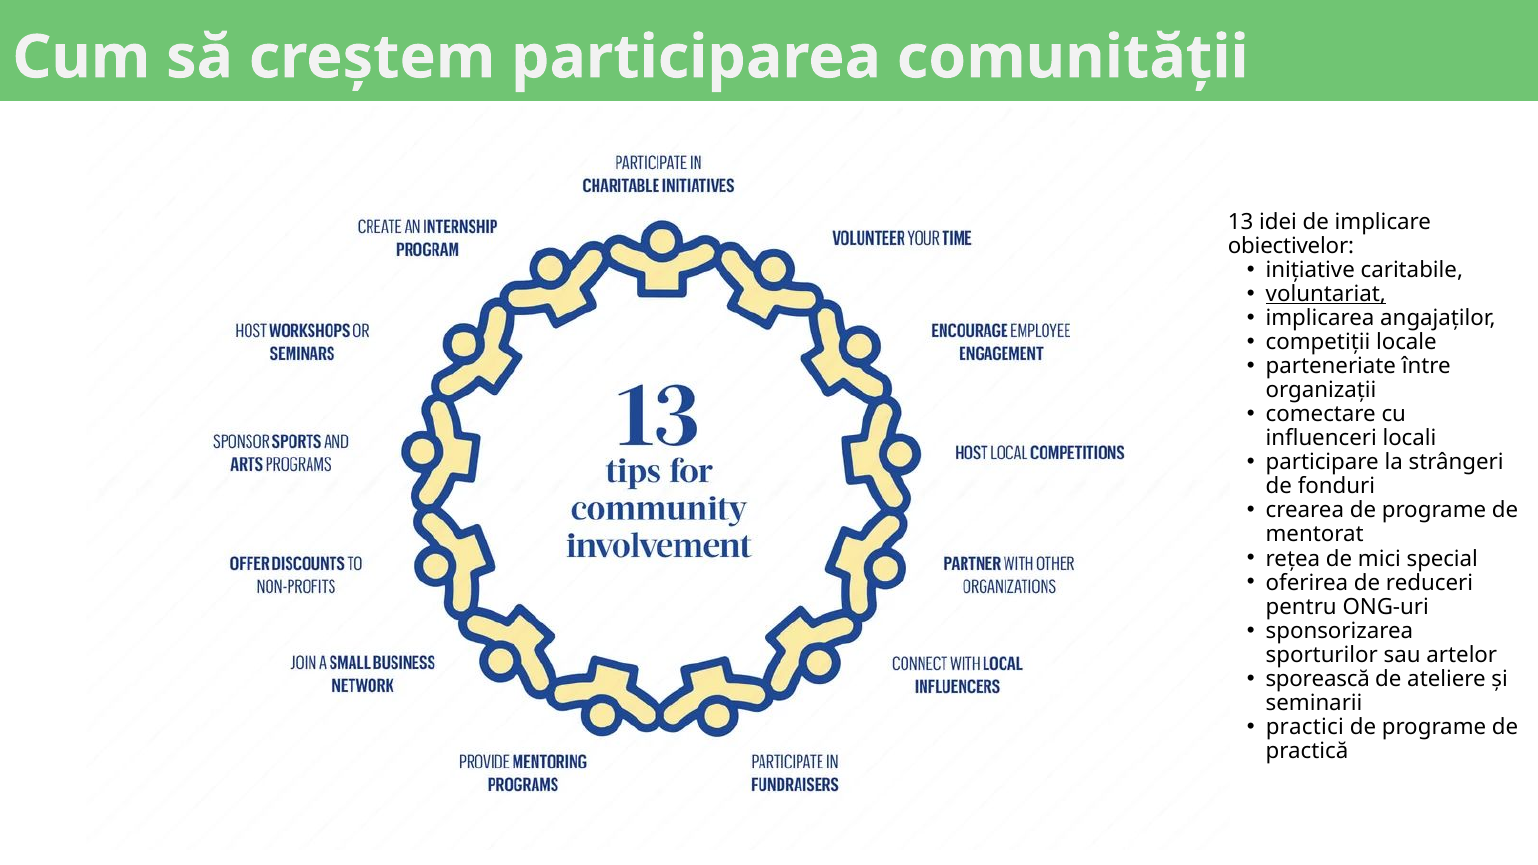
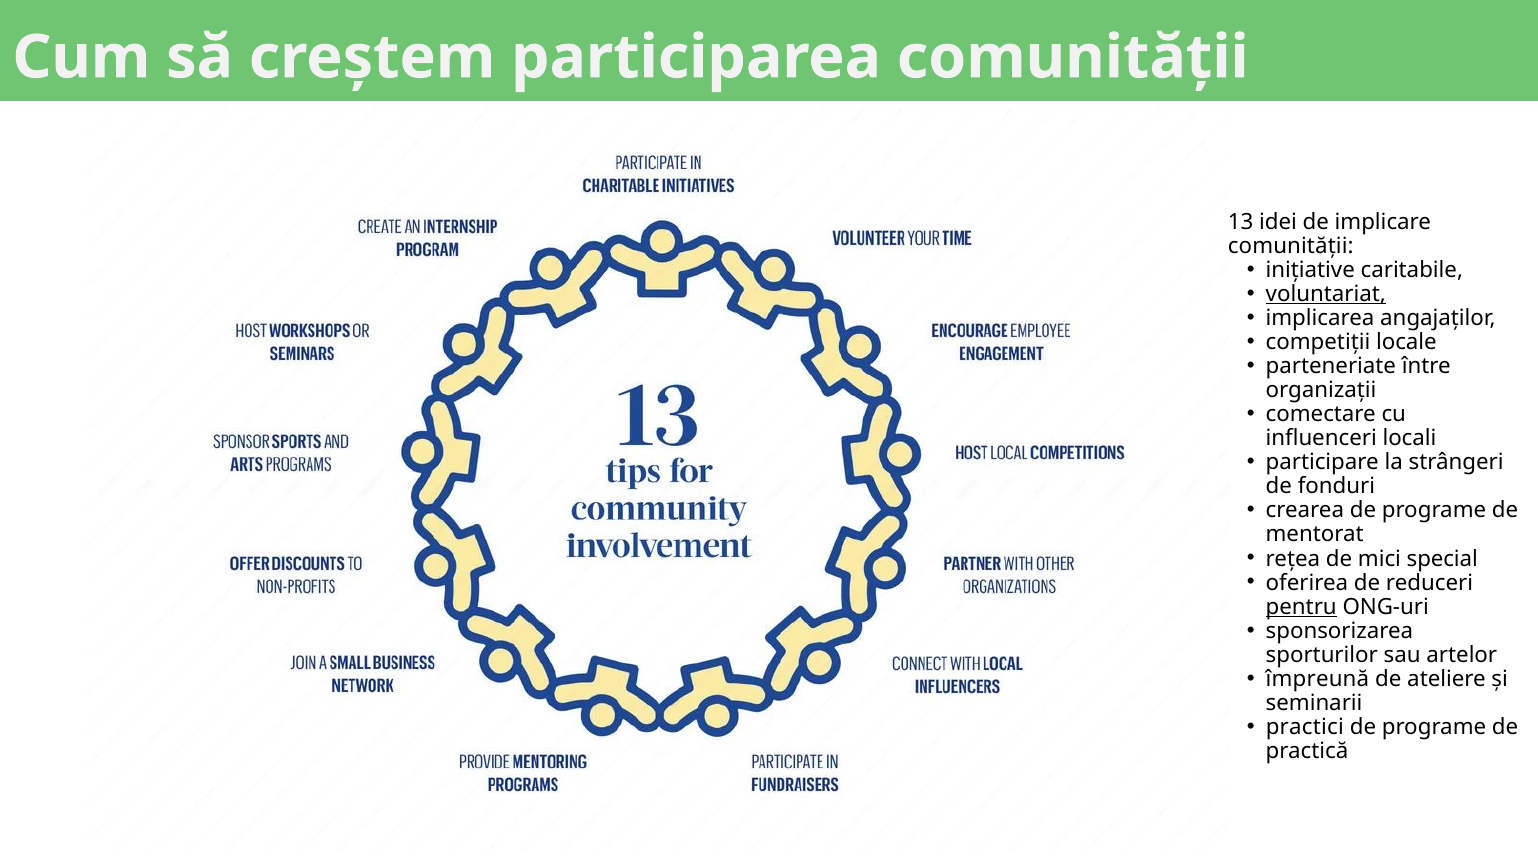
obiectivelor at (1291, 246): obiectivelor -> comunității
pentru underline: none -> present
sporească: sporească -> împreună
